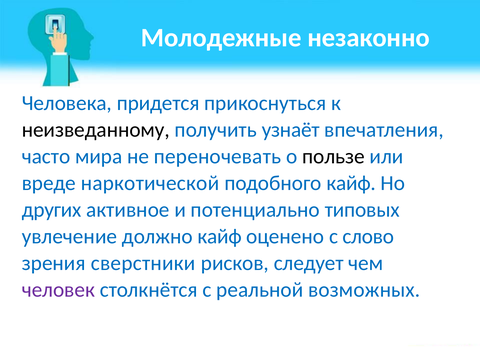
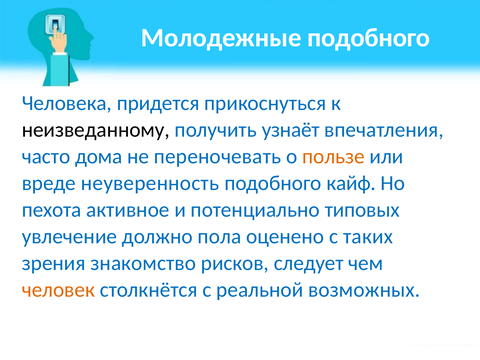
Молодежные незаконно: незаконно -> подобного
мира: мира -> дома
пользе colour: black -> orange
наркотической: наркотической -> неуверенность
других: других -> пехота
должно кайф: кайф -> пола
слово: слово -> таких
сверстники: сверстники -> знакомство
человек colour: purple -> orange
